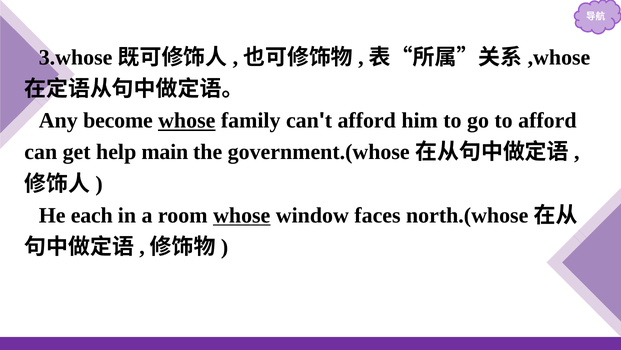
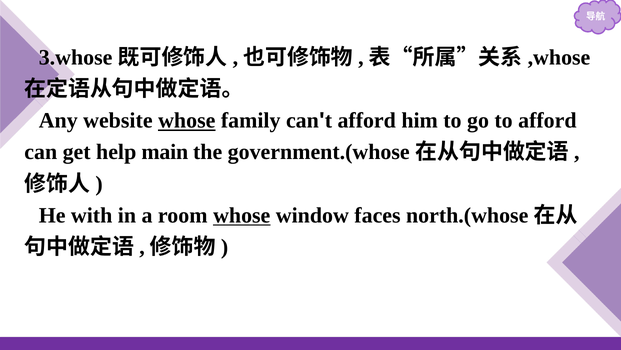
become: become -> website
each: each -> with
